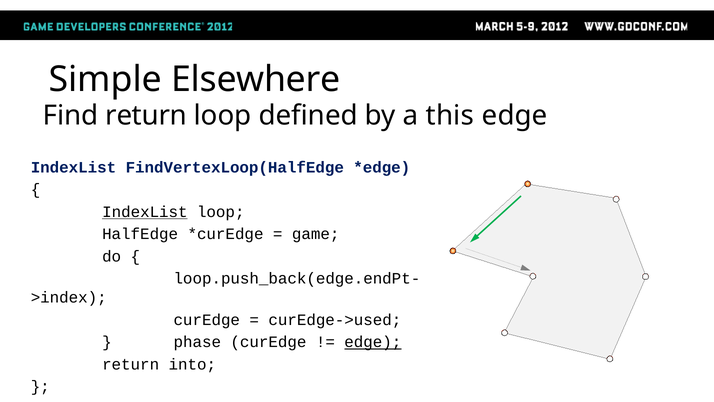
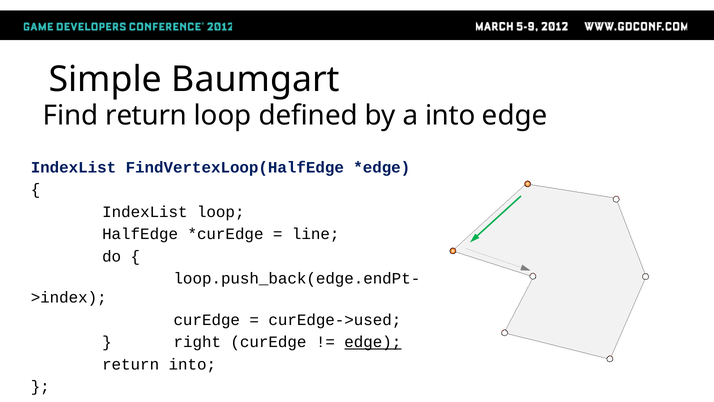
Elsewhere: Elsewhere -> Baumgart
a this: this -> into
IndexList at (145, 212) underline: present -> none
game: game -> line
phase: phase -> right
